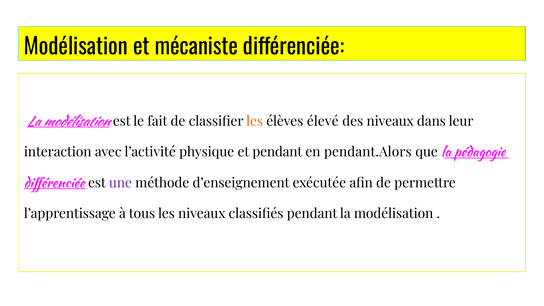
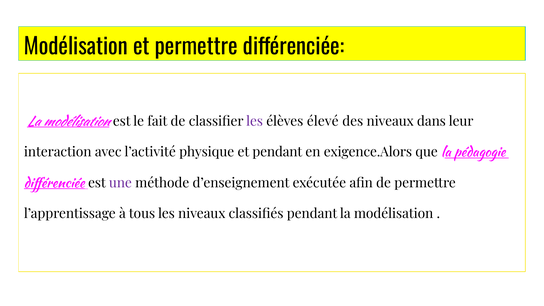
et mécaniste: mécaniste -> permettre
les at (255, 121) colour: orange -> purple
pendant.Alors: pendant.Alors -> exigence.Alors
